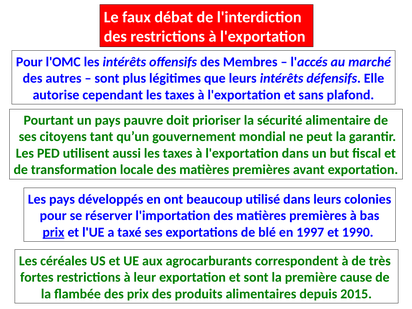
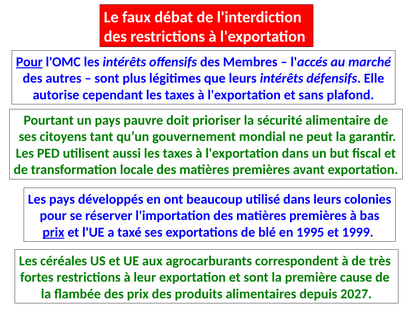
Pour at (29, 62) underline: none -> present
1997: 1997 -> 1995
1990: 1990 -> 1999
2015: 2015 -> 2027
